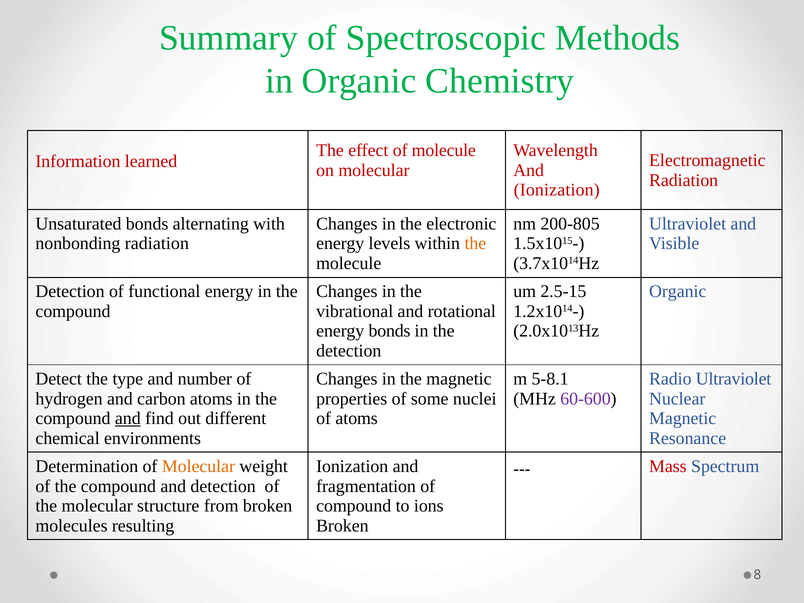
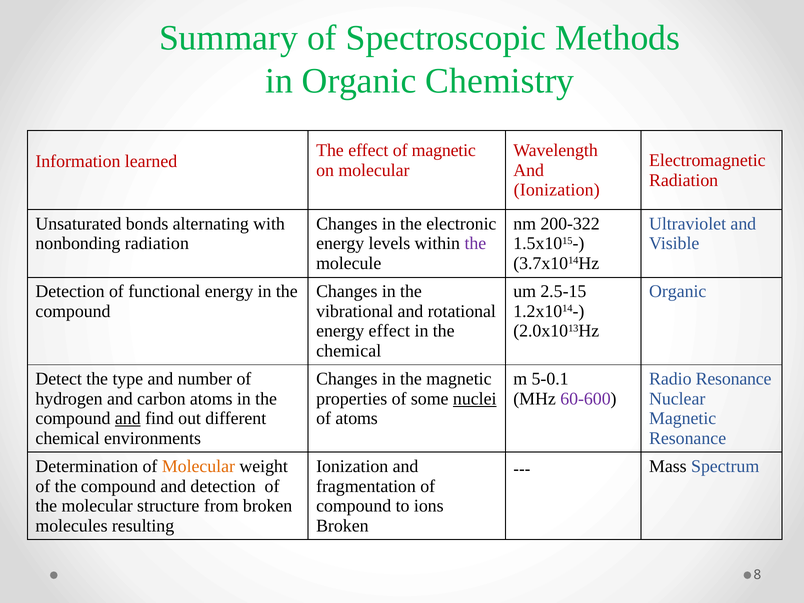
of molecule: molecule -> magnetic
200-805: 200-805 -> 200-322
the at (475, 244) colour: orange -> purple
energy bonds: bonds -> effect
detection at (349, 351): detection -> chemical
5-8.1: 5-8.1 -> 5-0.1
Radio Ultraviolet: Ultraviolet -> Resonance
nuclei underline: none -> present
Mass colour: red -> black
